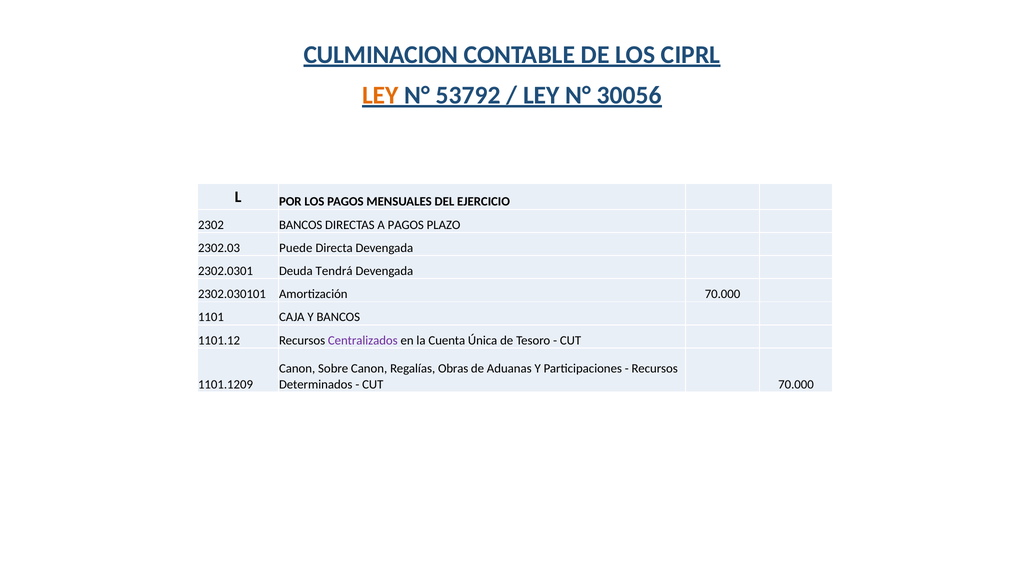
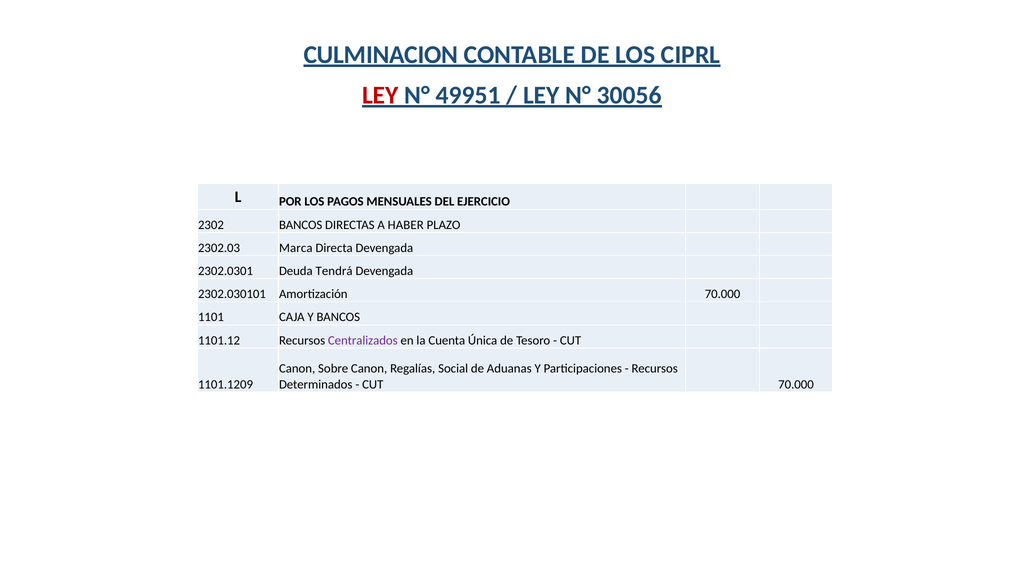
LEY at (380, 95) colour: orange -> red
53792: 53792 -> 49951
A PAGOS: PAGOS -> HABER
Puede: Puede -> Marca
Obras: Obras -> Social
